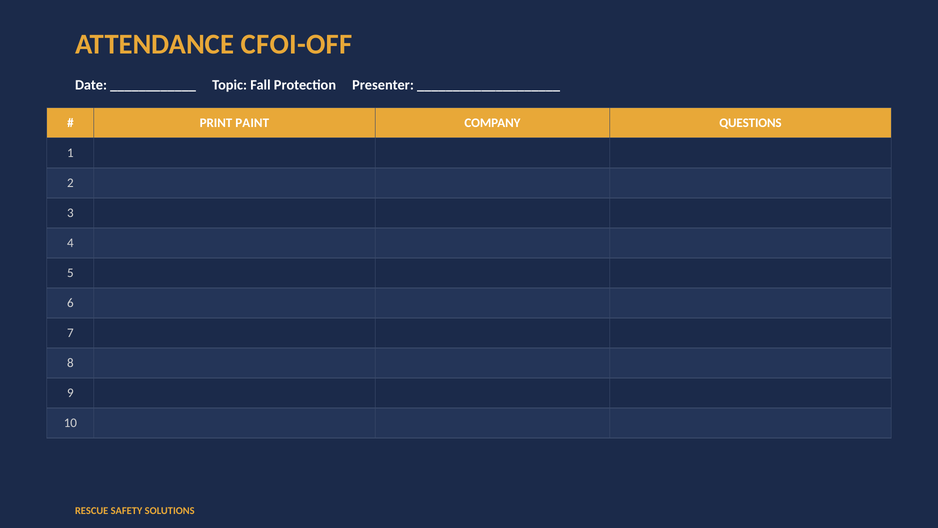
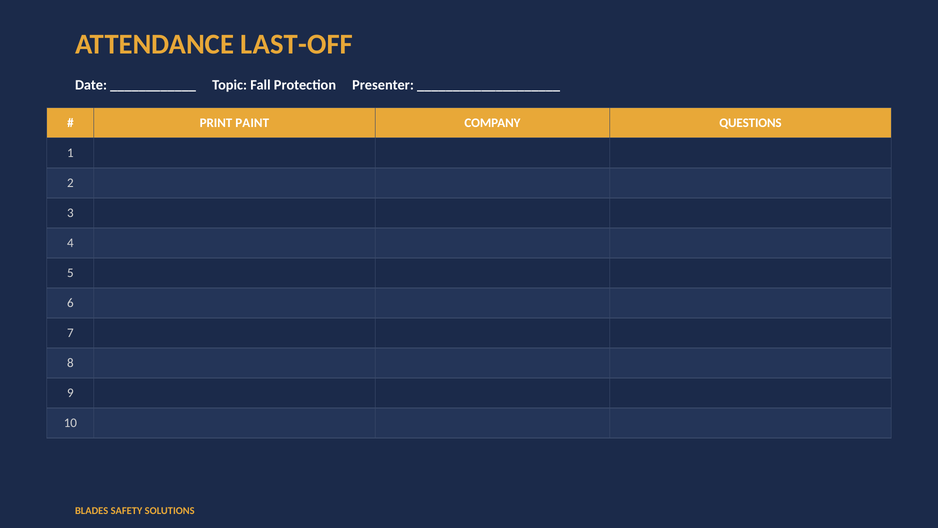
CFOI-OFF: CFOI-OFF -> LAST-OFF
RESCUE: RESCUE -> BLADES
